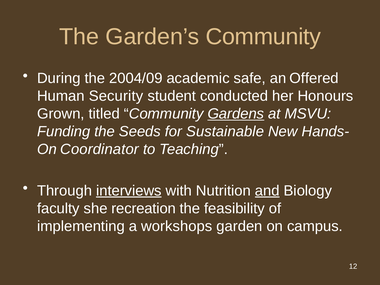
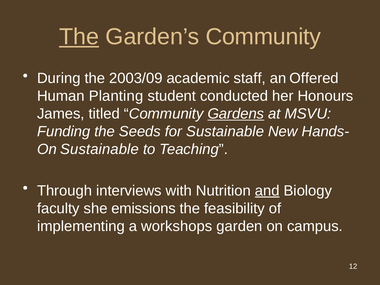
The at (79, 37) underline: none -> present
2004/09: 2004/09 -> 2003/09
safe: safe -> staff
Security: Security -> Planting
Grown: Grown -> James
On Coordinator: Coordinator -> Sustainable
interviews underline: present -> none
recreation: recreation -> emissions
